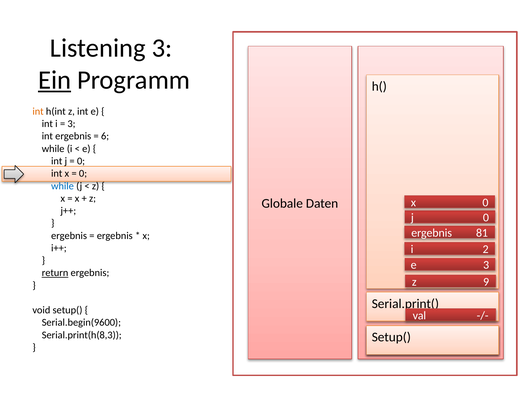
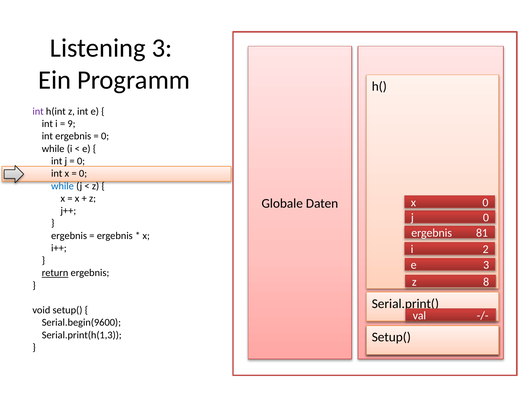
Ein underline: present -> none
int at (38, 111) colour: orange -> purple
3 at (71, 124): 3 -> 9
6 at (105, 136): 6 -> 0
9: 9 -> 8
Serial.print(h(8,3: Serial.print(h(8,3 -> Serial.print(h(1,3
